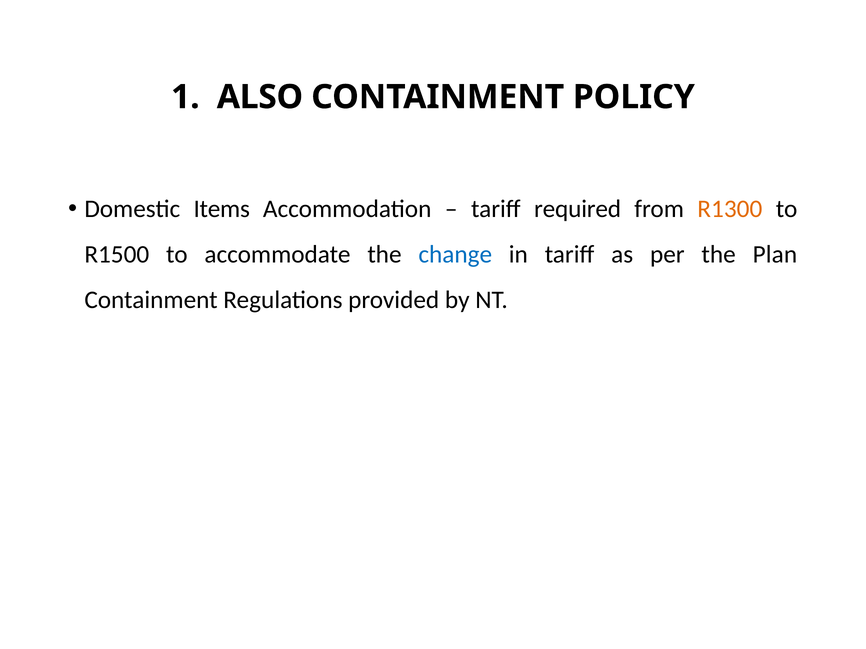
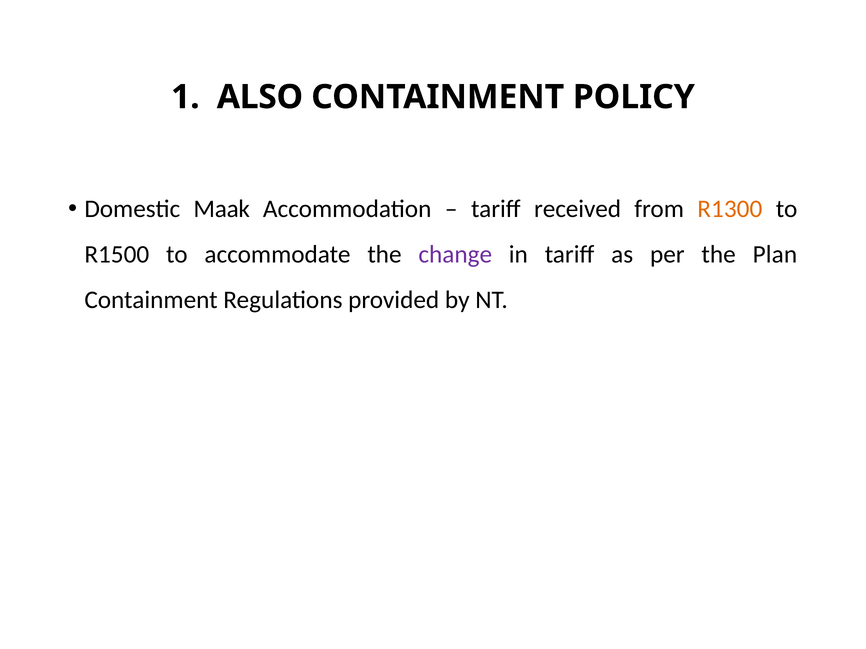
Items: Items -> Maak
required: required -> received
change colour: blue -> purple
